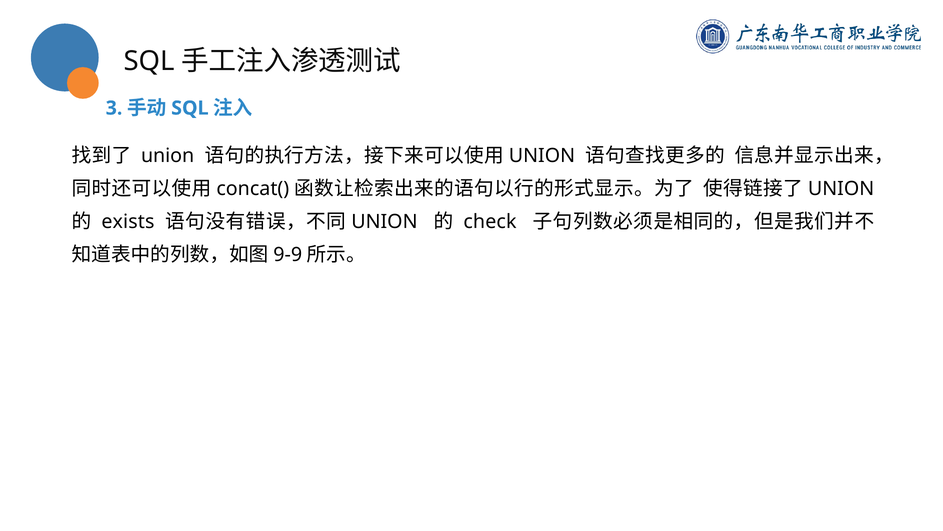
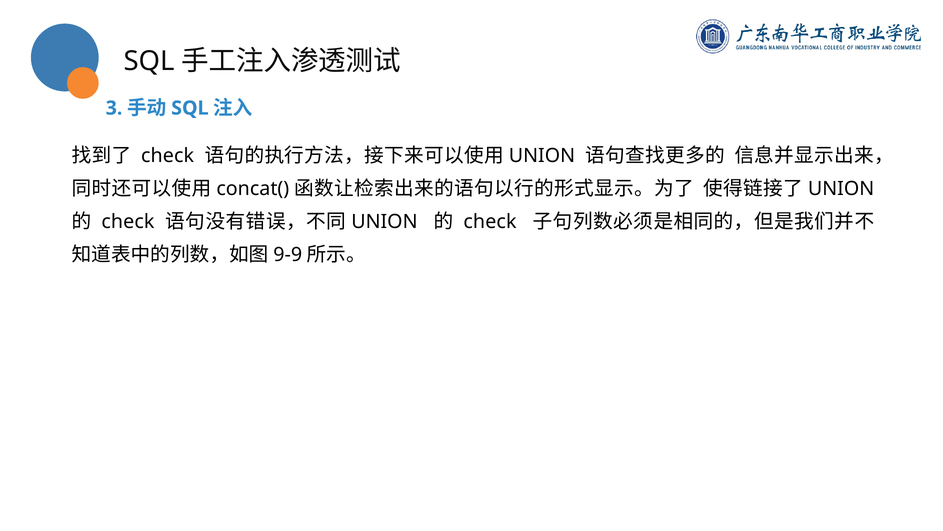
union at (168, 156): union -> check
exists at (128, 222): exists -> check
